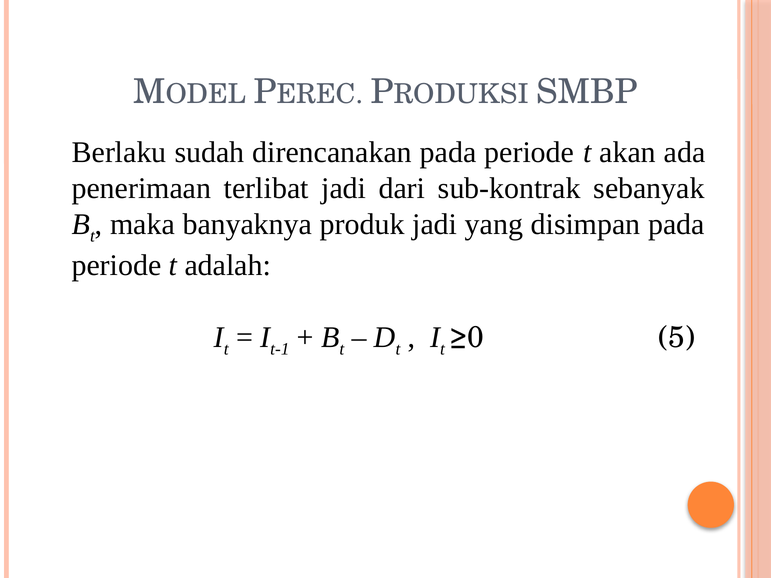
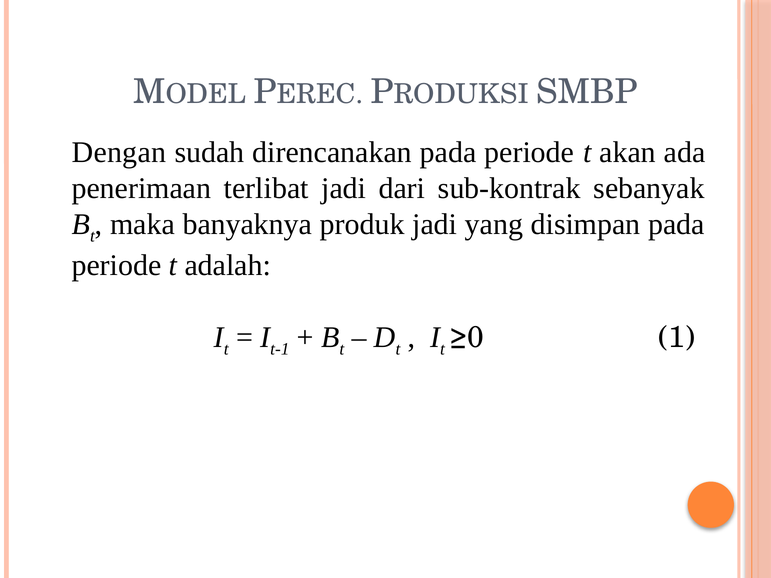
Berlaku: Berlaku -> Dengan
5: 5 -> 1
